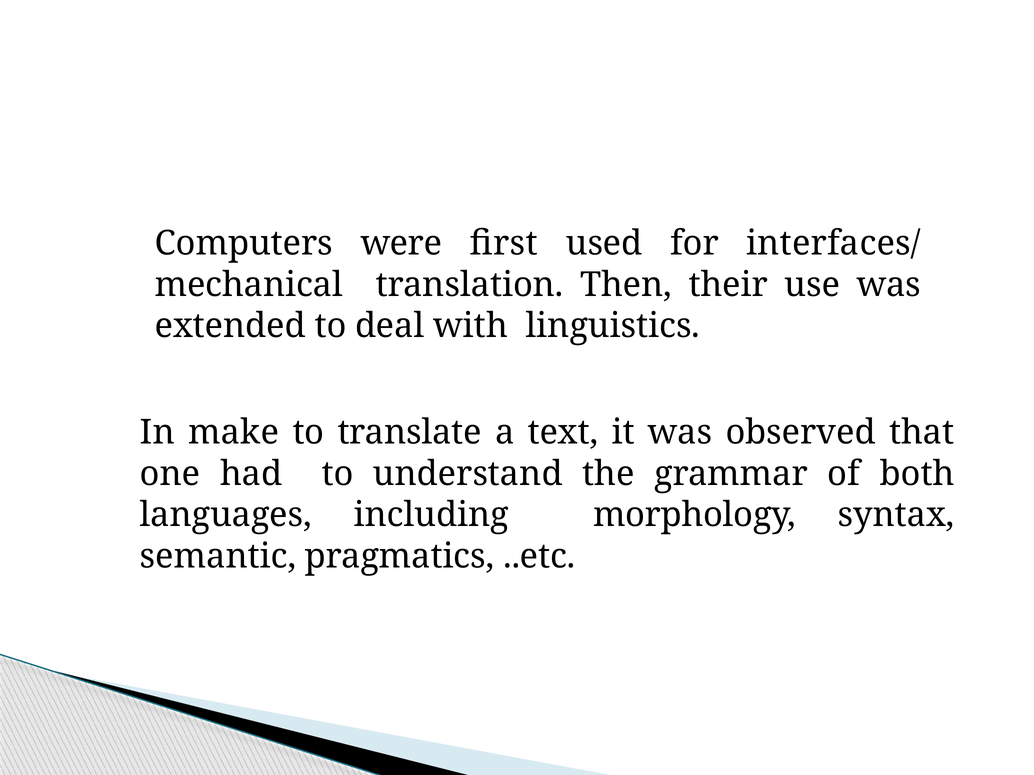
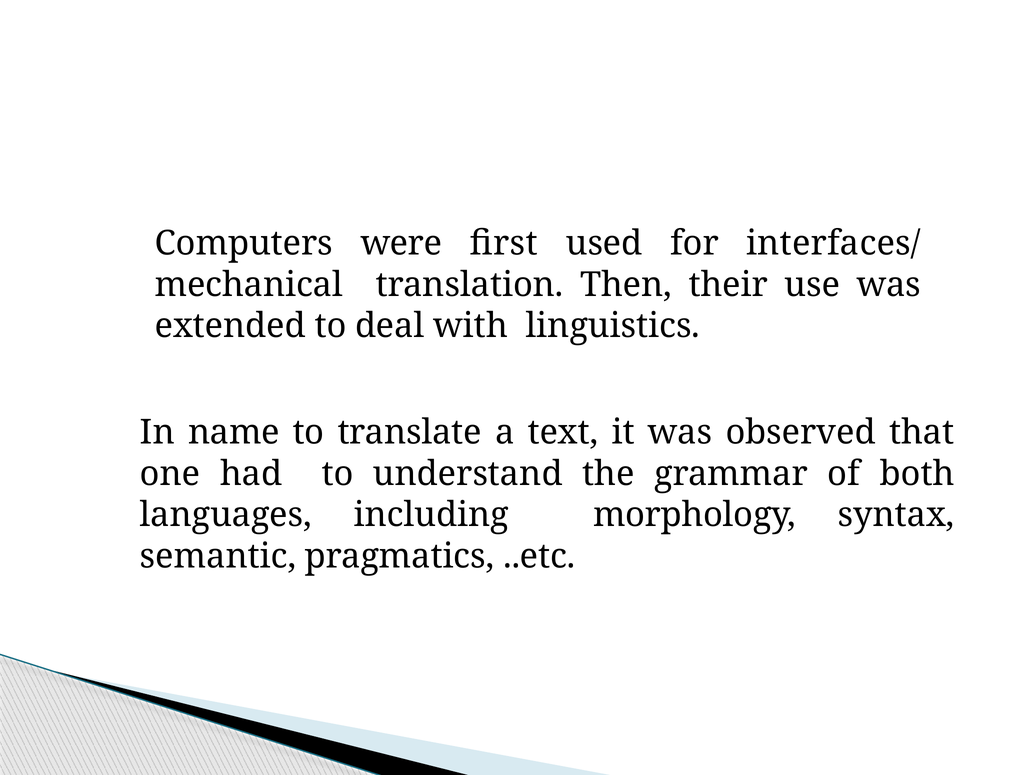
make: make -> name
